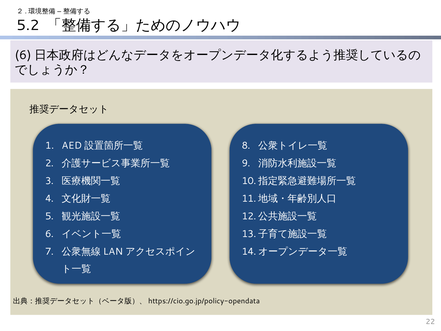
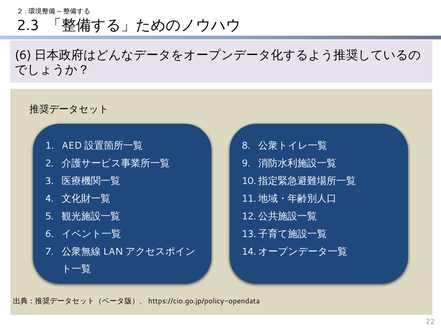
5.2: 5.2 -> 2.3
